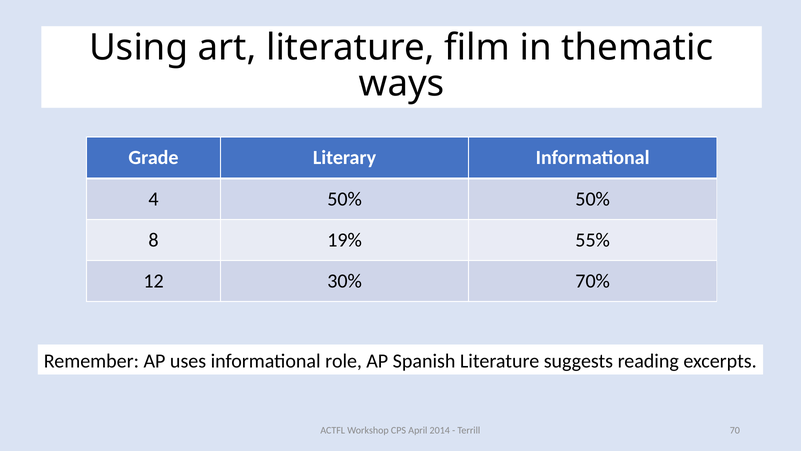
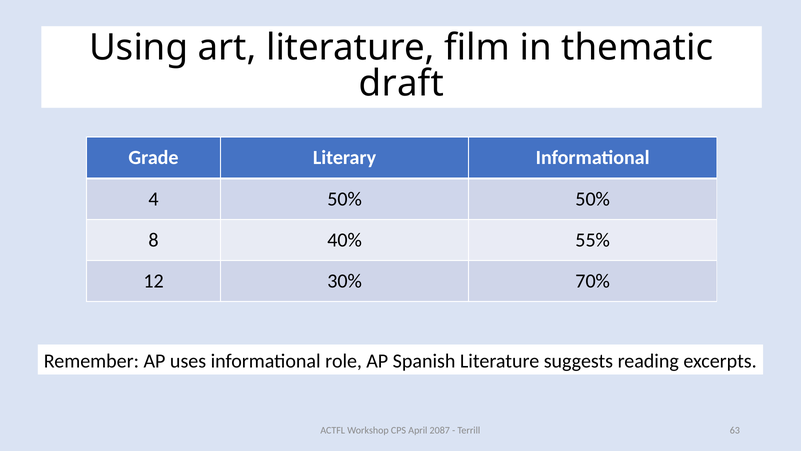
ways: ways -> draft
19%: 19% -> 40%
2014: 2014 -> 2087
70: 70 -> 63
